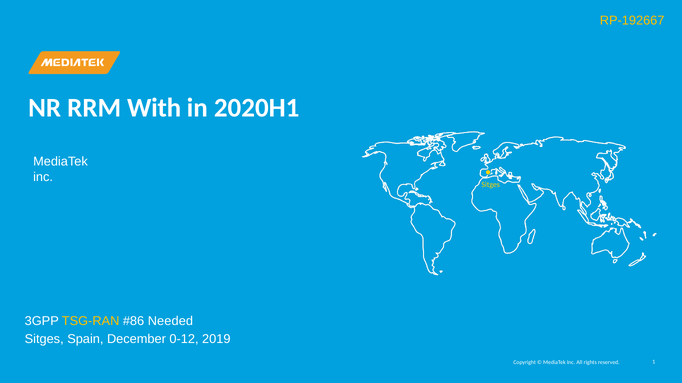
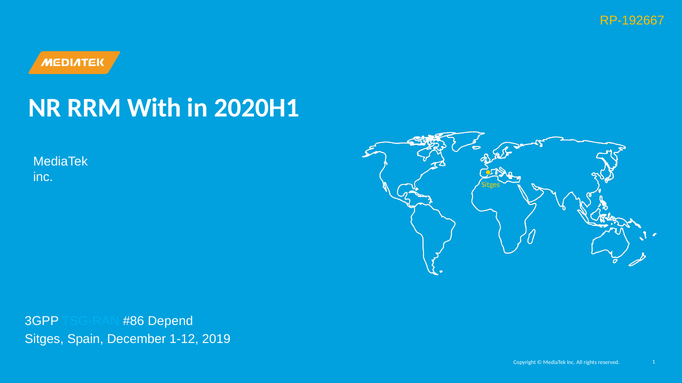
TSG-RAN colour: yellow -> light blue
Needed: Needed -> Depend
0-12: 0-12 -> 1-12
